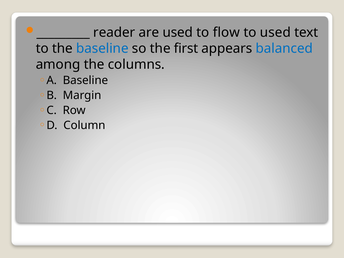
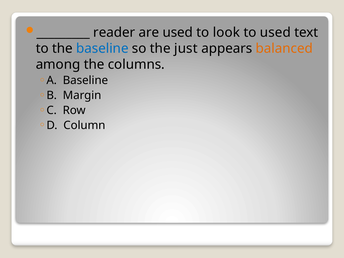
flow: flow -> look
first: first -> just
balanced colour: blue -> orange
